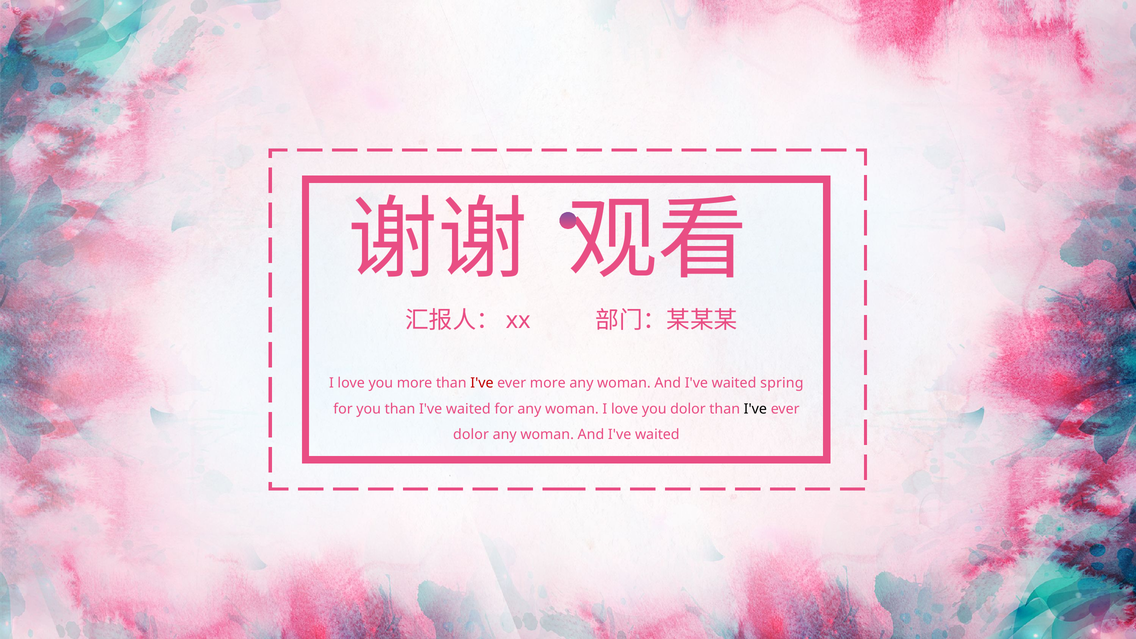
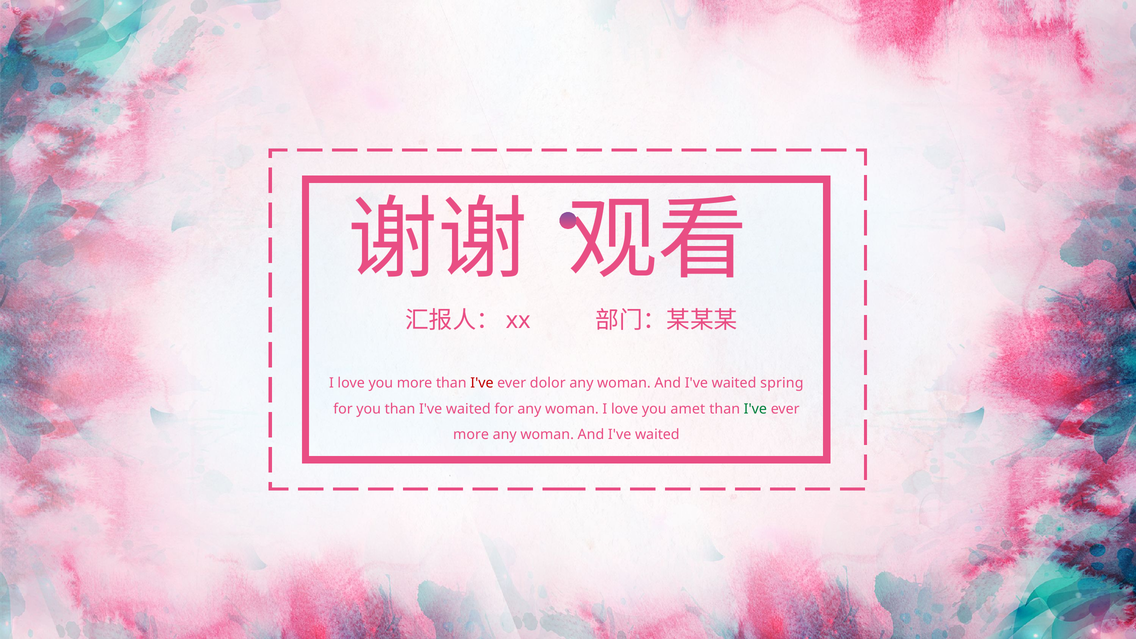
ever more: more -> dolor
you dolor: dolor -> amet
I've at (755, 409) colour: black -> green
dolor at (471, 435): dolor -> more
